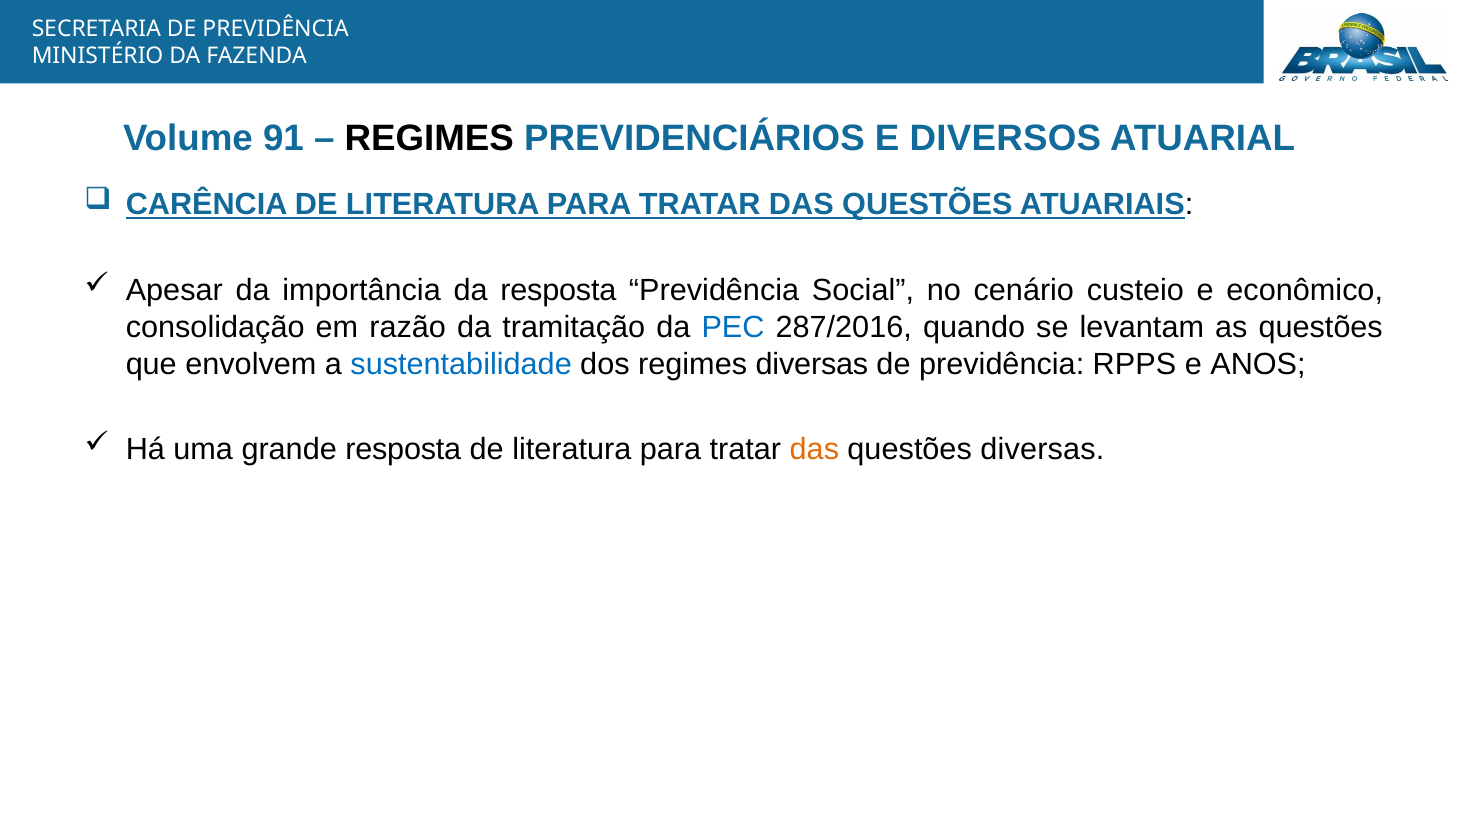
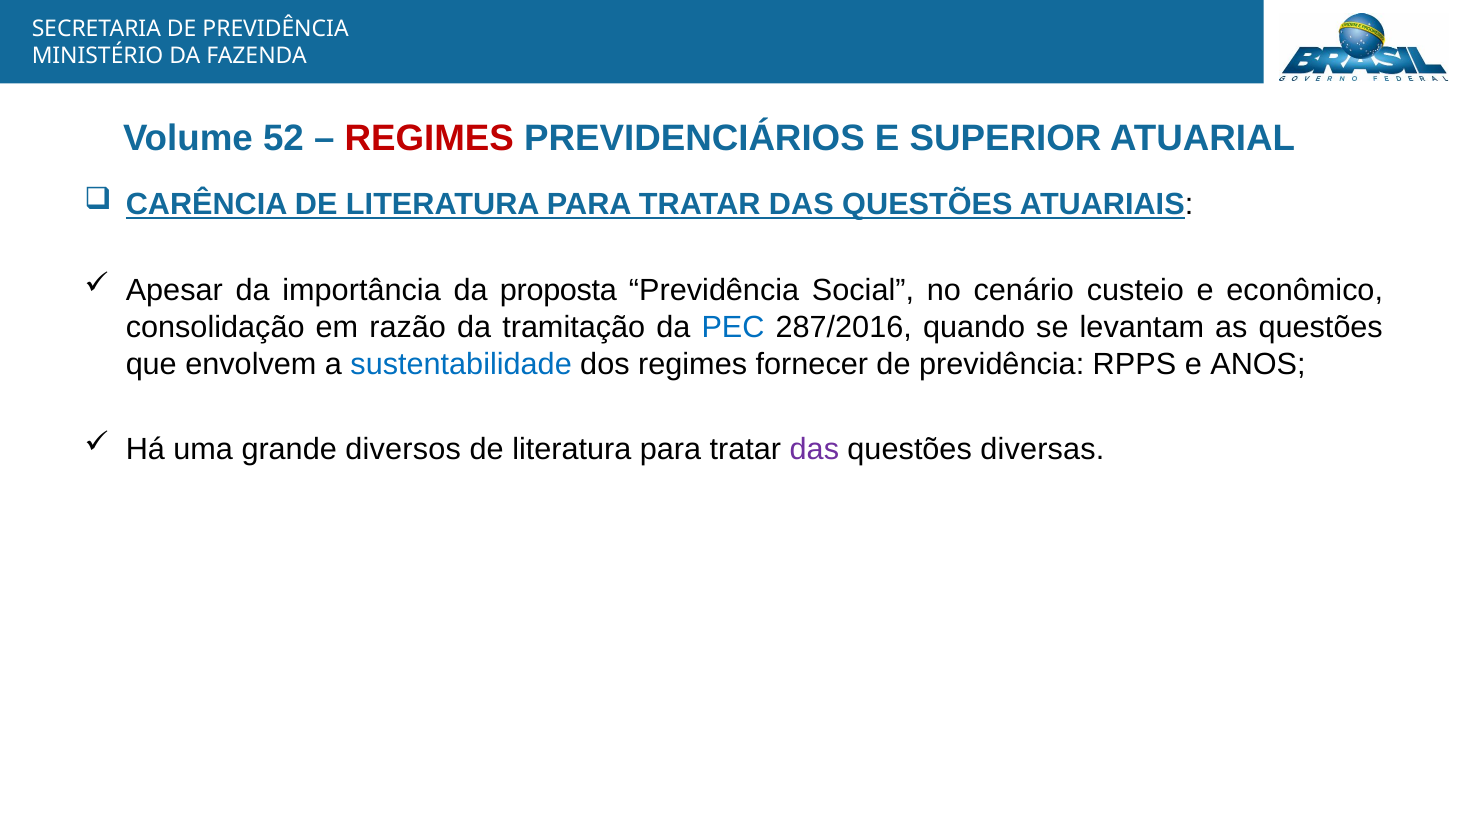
91: 91 -> 52
REGIMES at (429, 138) colour: black -> red
DIVERSOS: DIVERSOS -> SUPERIOR
da resposta: resposta -> proposta
regimes diversas: diversas -> fornecer
grande resposta: resposta -> diversos
das at (814, 450) colour: orange -> purple
